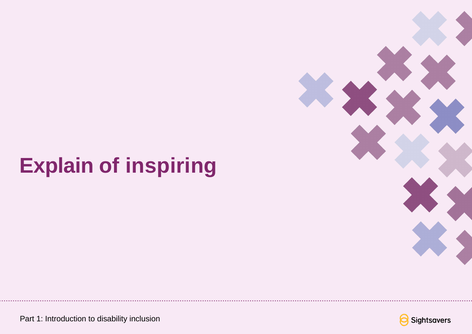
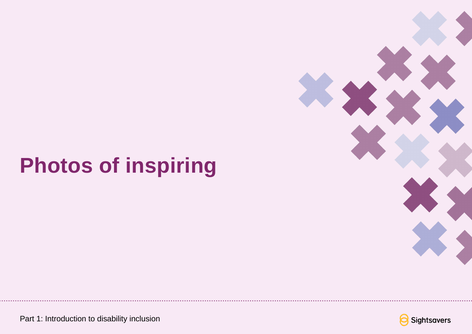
Explain: Explain -> Photos
